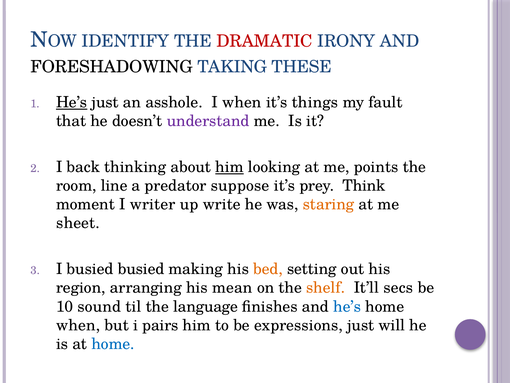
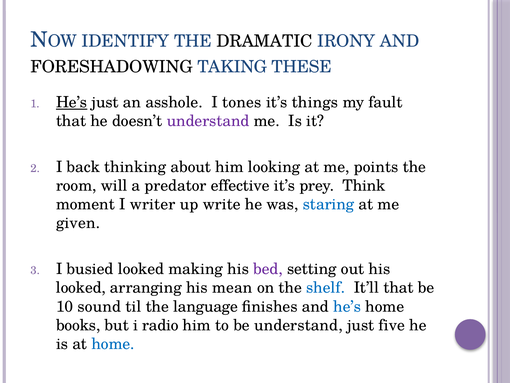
DRAMATIC colour: red -> black
I when: when -> tones
him at (229, 167) underline: present -> none
line: line -> will
suppose: suppose -> effective
staring colour: orange -> blue
sheet: sheet -> given
busied busied: busied -> looked
bed colour: orange -> purple
region at (81, 287): region -> looked
shelf colour: orange -> blue
It’ll secs: secs -> that
when at (78, 325): when -> books
pairs: pairs -> radio
be expressions: expressions -> understand
will: will -> five
